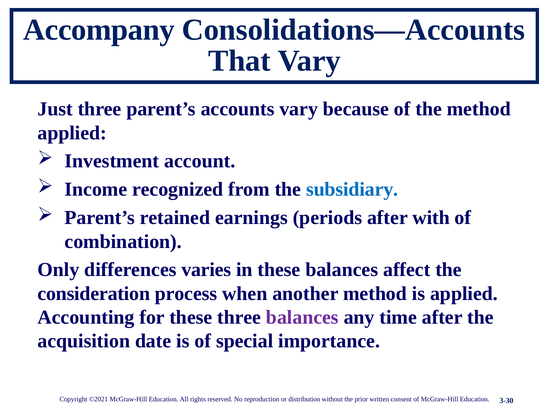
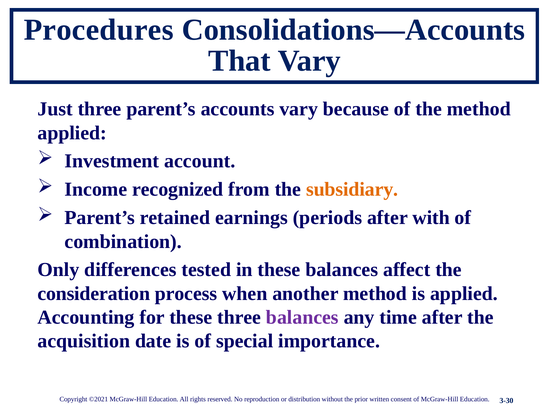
Accompany: Accompany -> Procedures
subsidiary colour: blue -> orange
varies: varies -> tested
